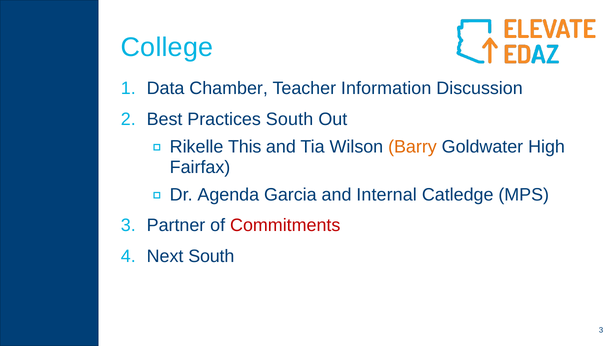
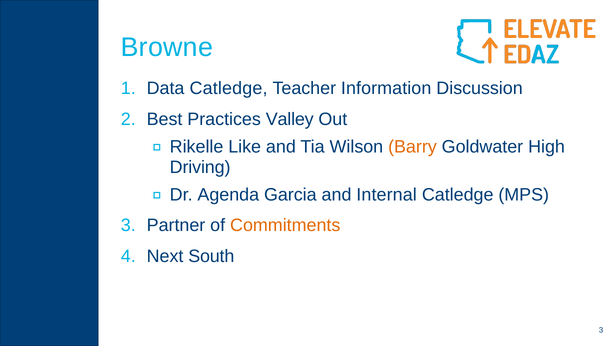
College: College -> Browne
Data Chamber: Chamber -> Catledge
Practices South: South -> Valley
This: This -> Like
Fairfax: Fairfax -> Driving
Commitments colour: red -> orange
